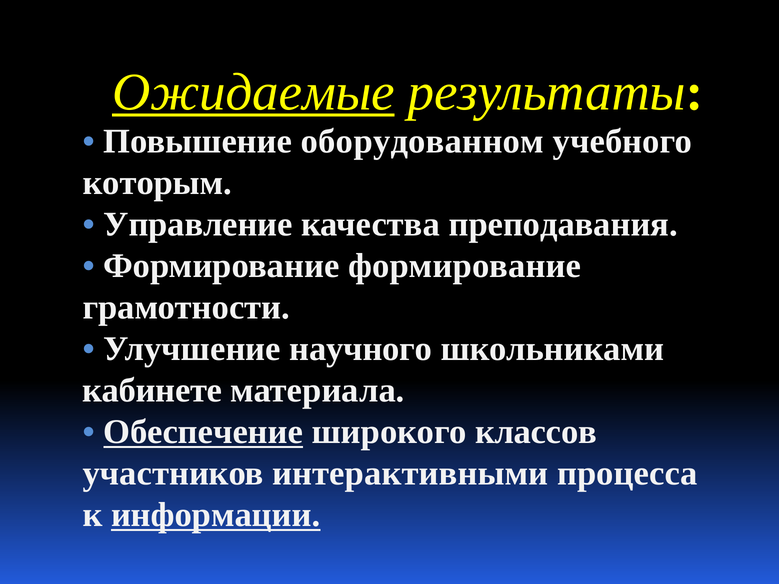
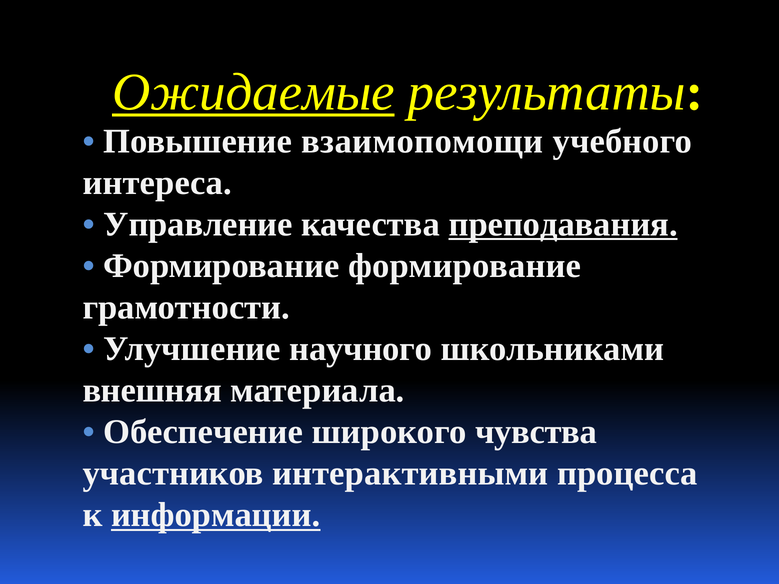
оборудованном: оборудованном -> взаимопомощи
которым: которым -> интереса
преподавания underline: none -> present
кабинете: кабинете -> внешняя
Обеспечение underline: present -> none
классов: классов -> чувства
